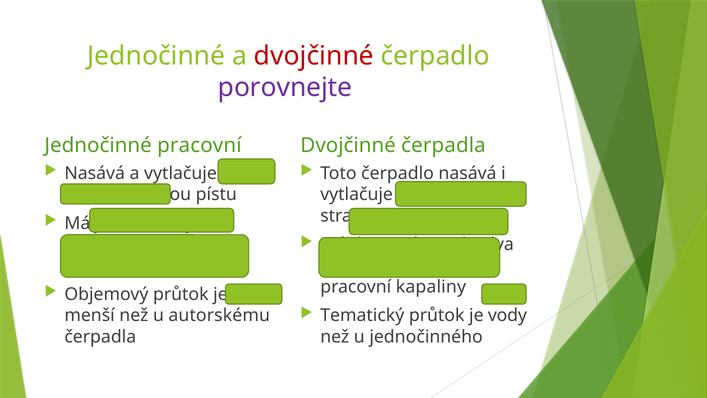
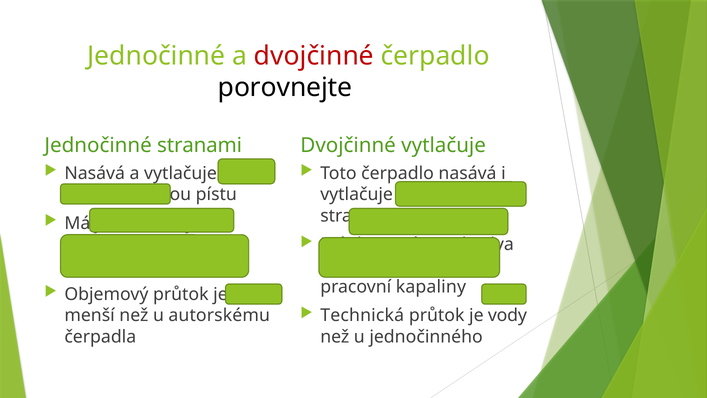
porovnejte colour: purple -> black
Jednočinné pracovní: pracovní -> stranami
Dvojčinné čerpadla: čerpadla -> vytlačuje
Tematický: Tematický -> Technická
